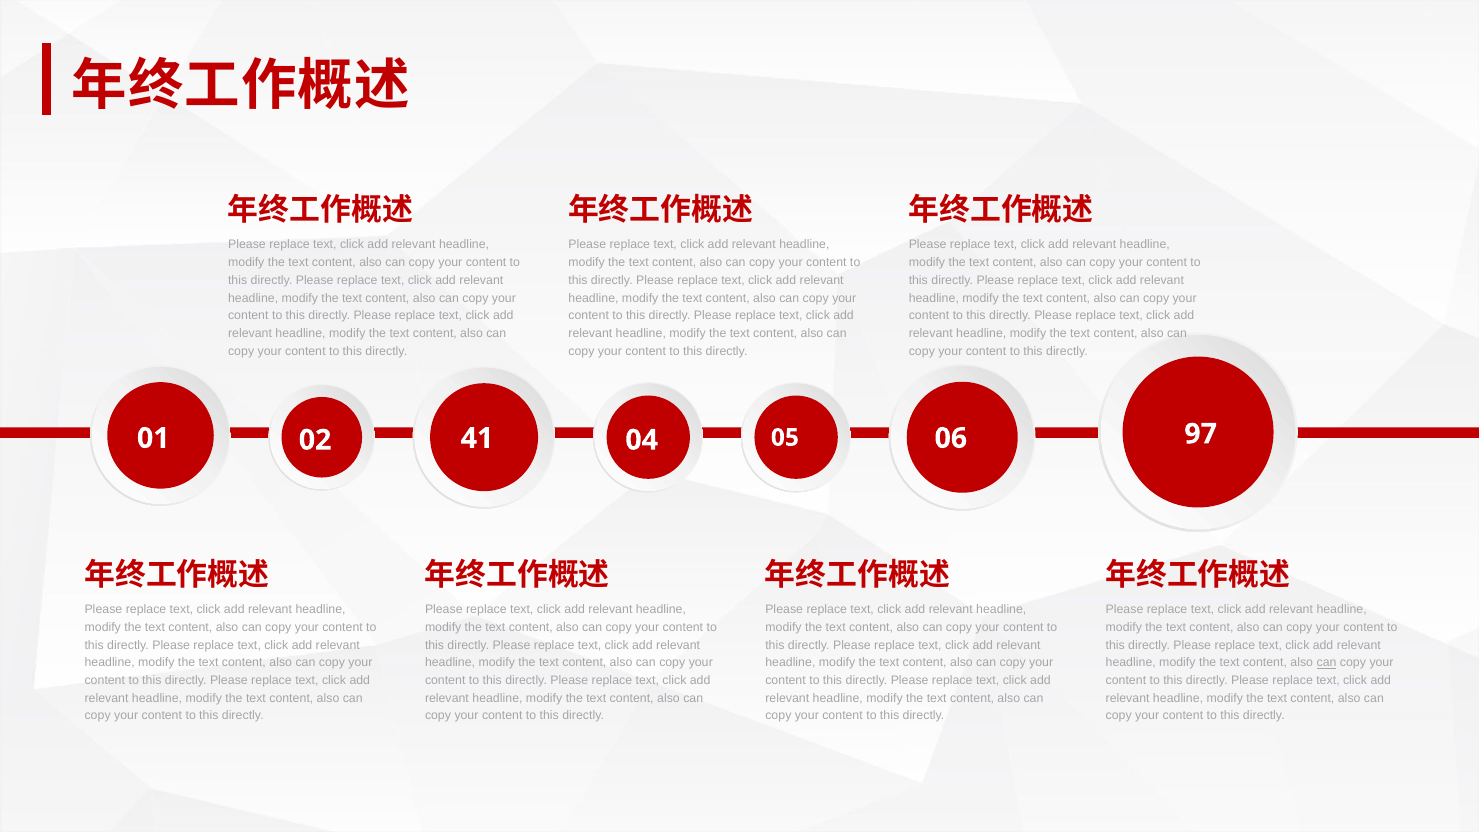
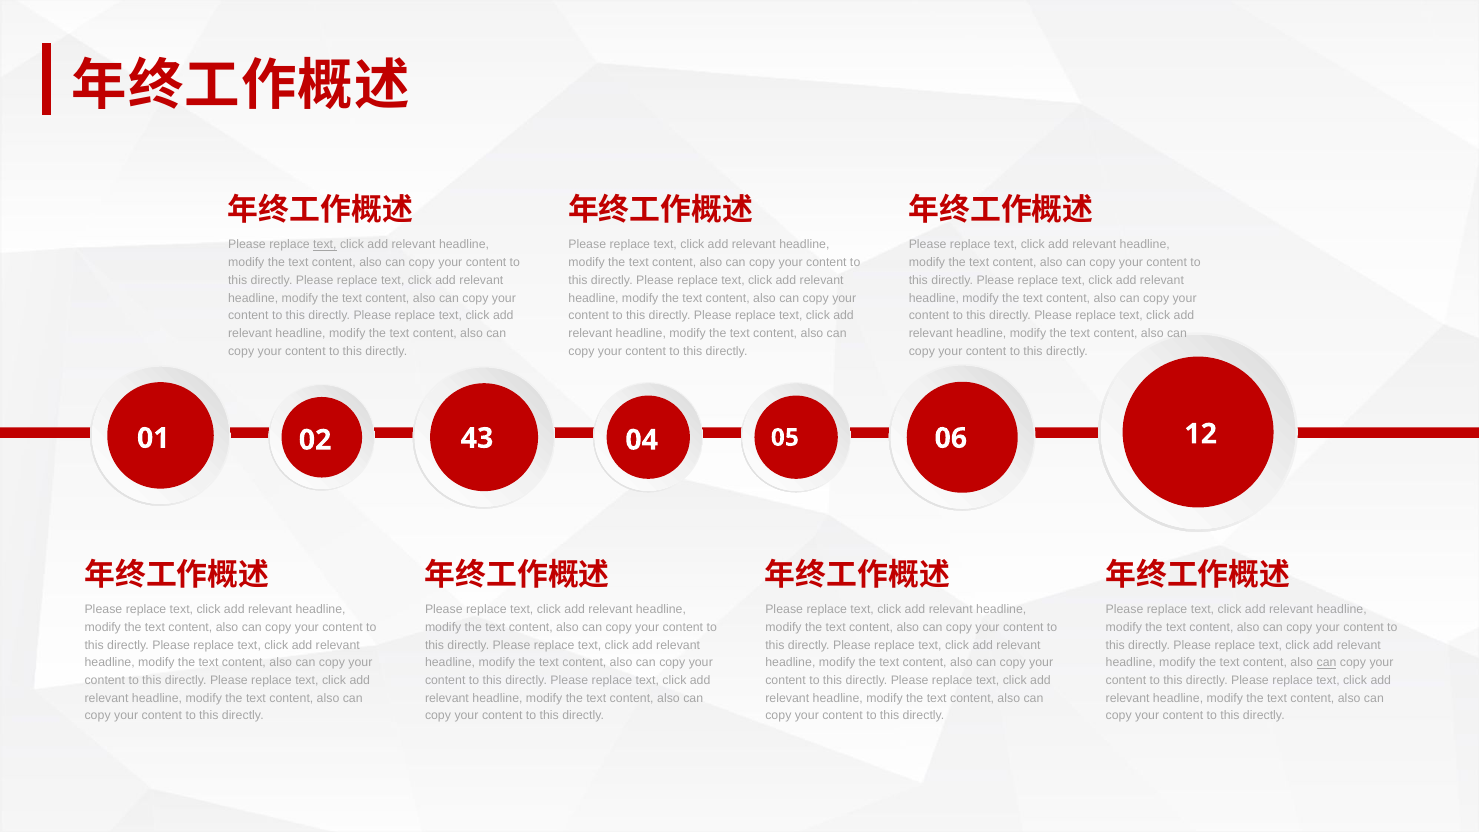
text at (325, 245) underline: none -> present
41: 41 -> 43
97: 97 -> 12
